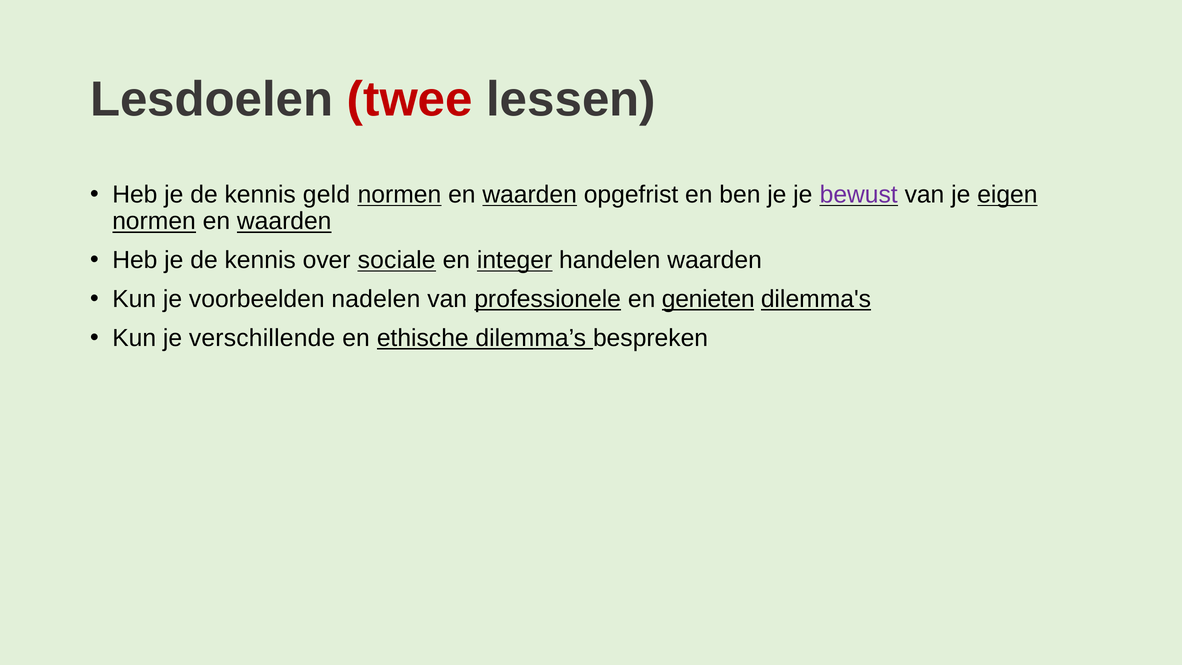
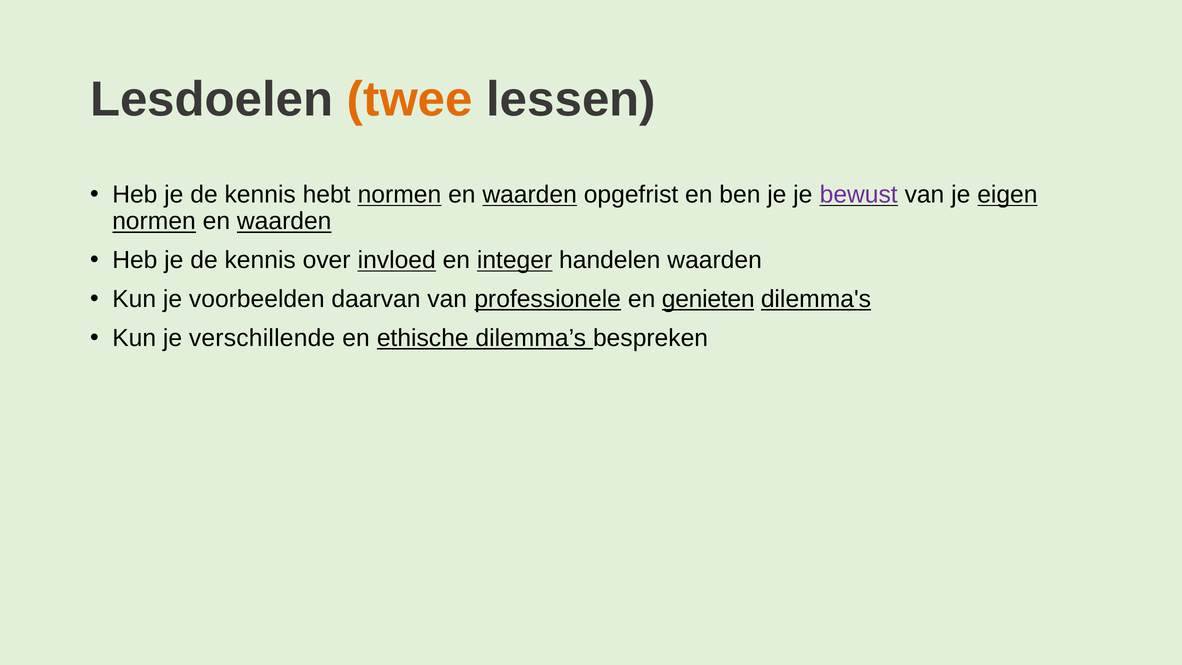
twee colour: red -> orange
geld: geld -> hebt
sociale: sociale -> invloed
nadelen: nadelen -> daarvan
